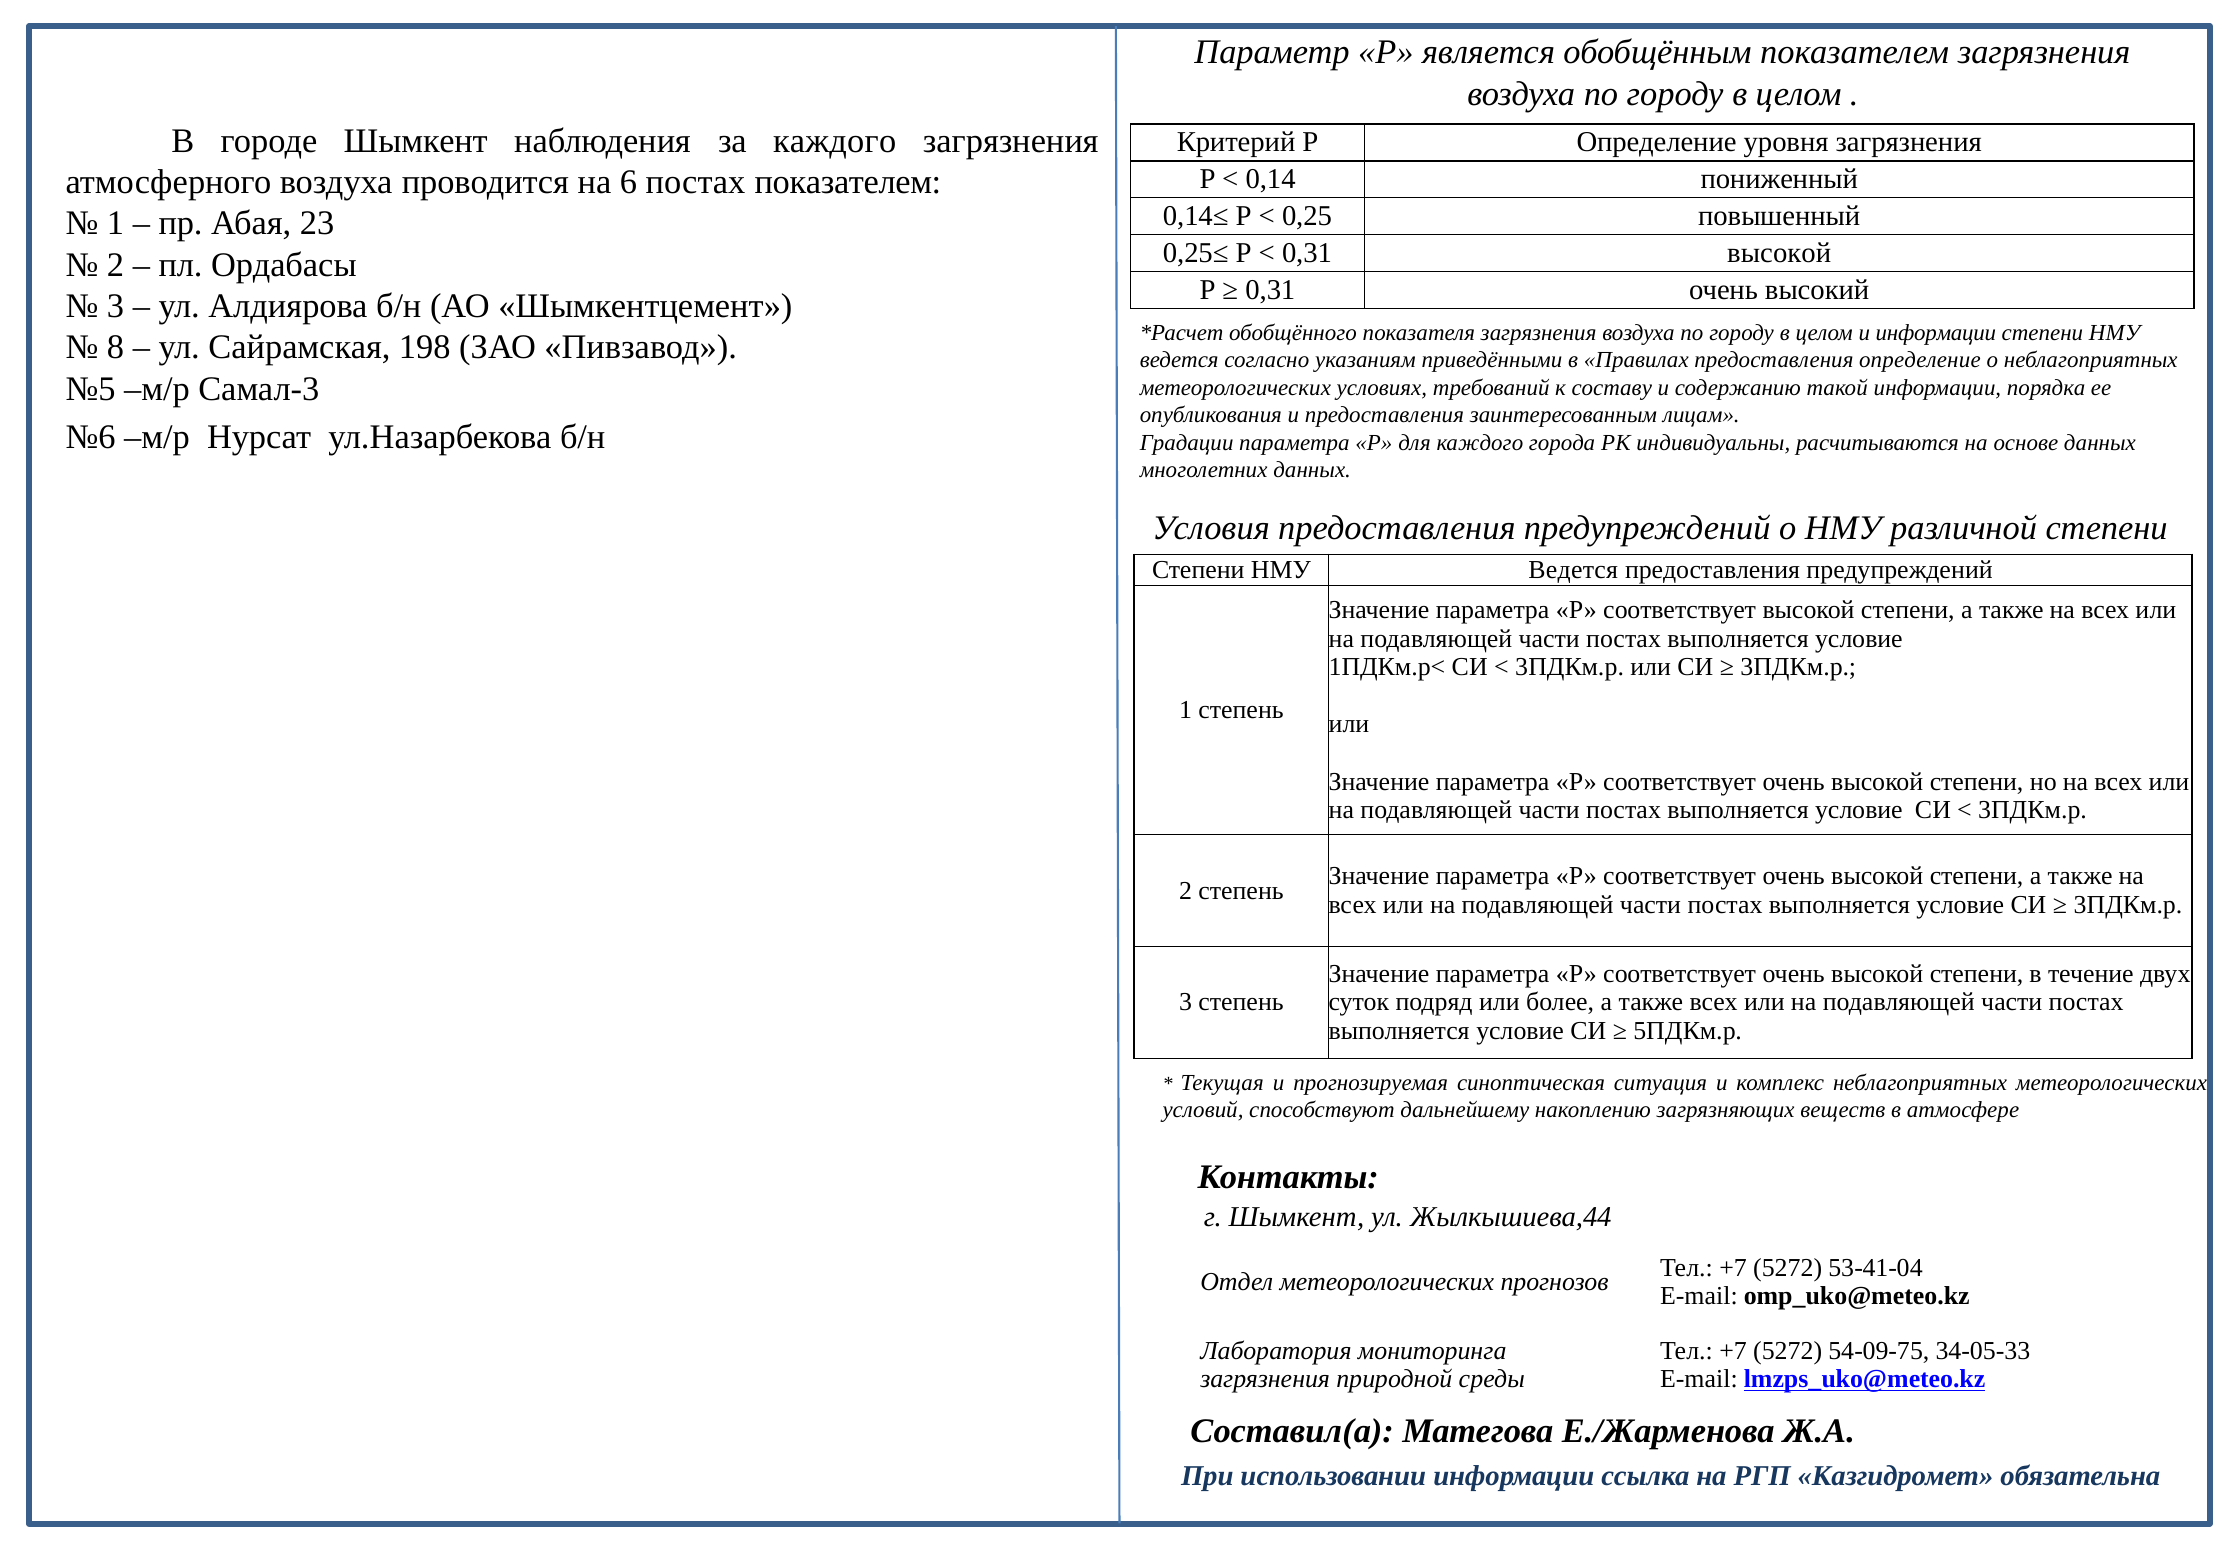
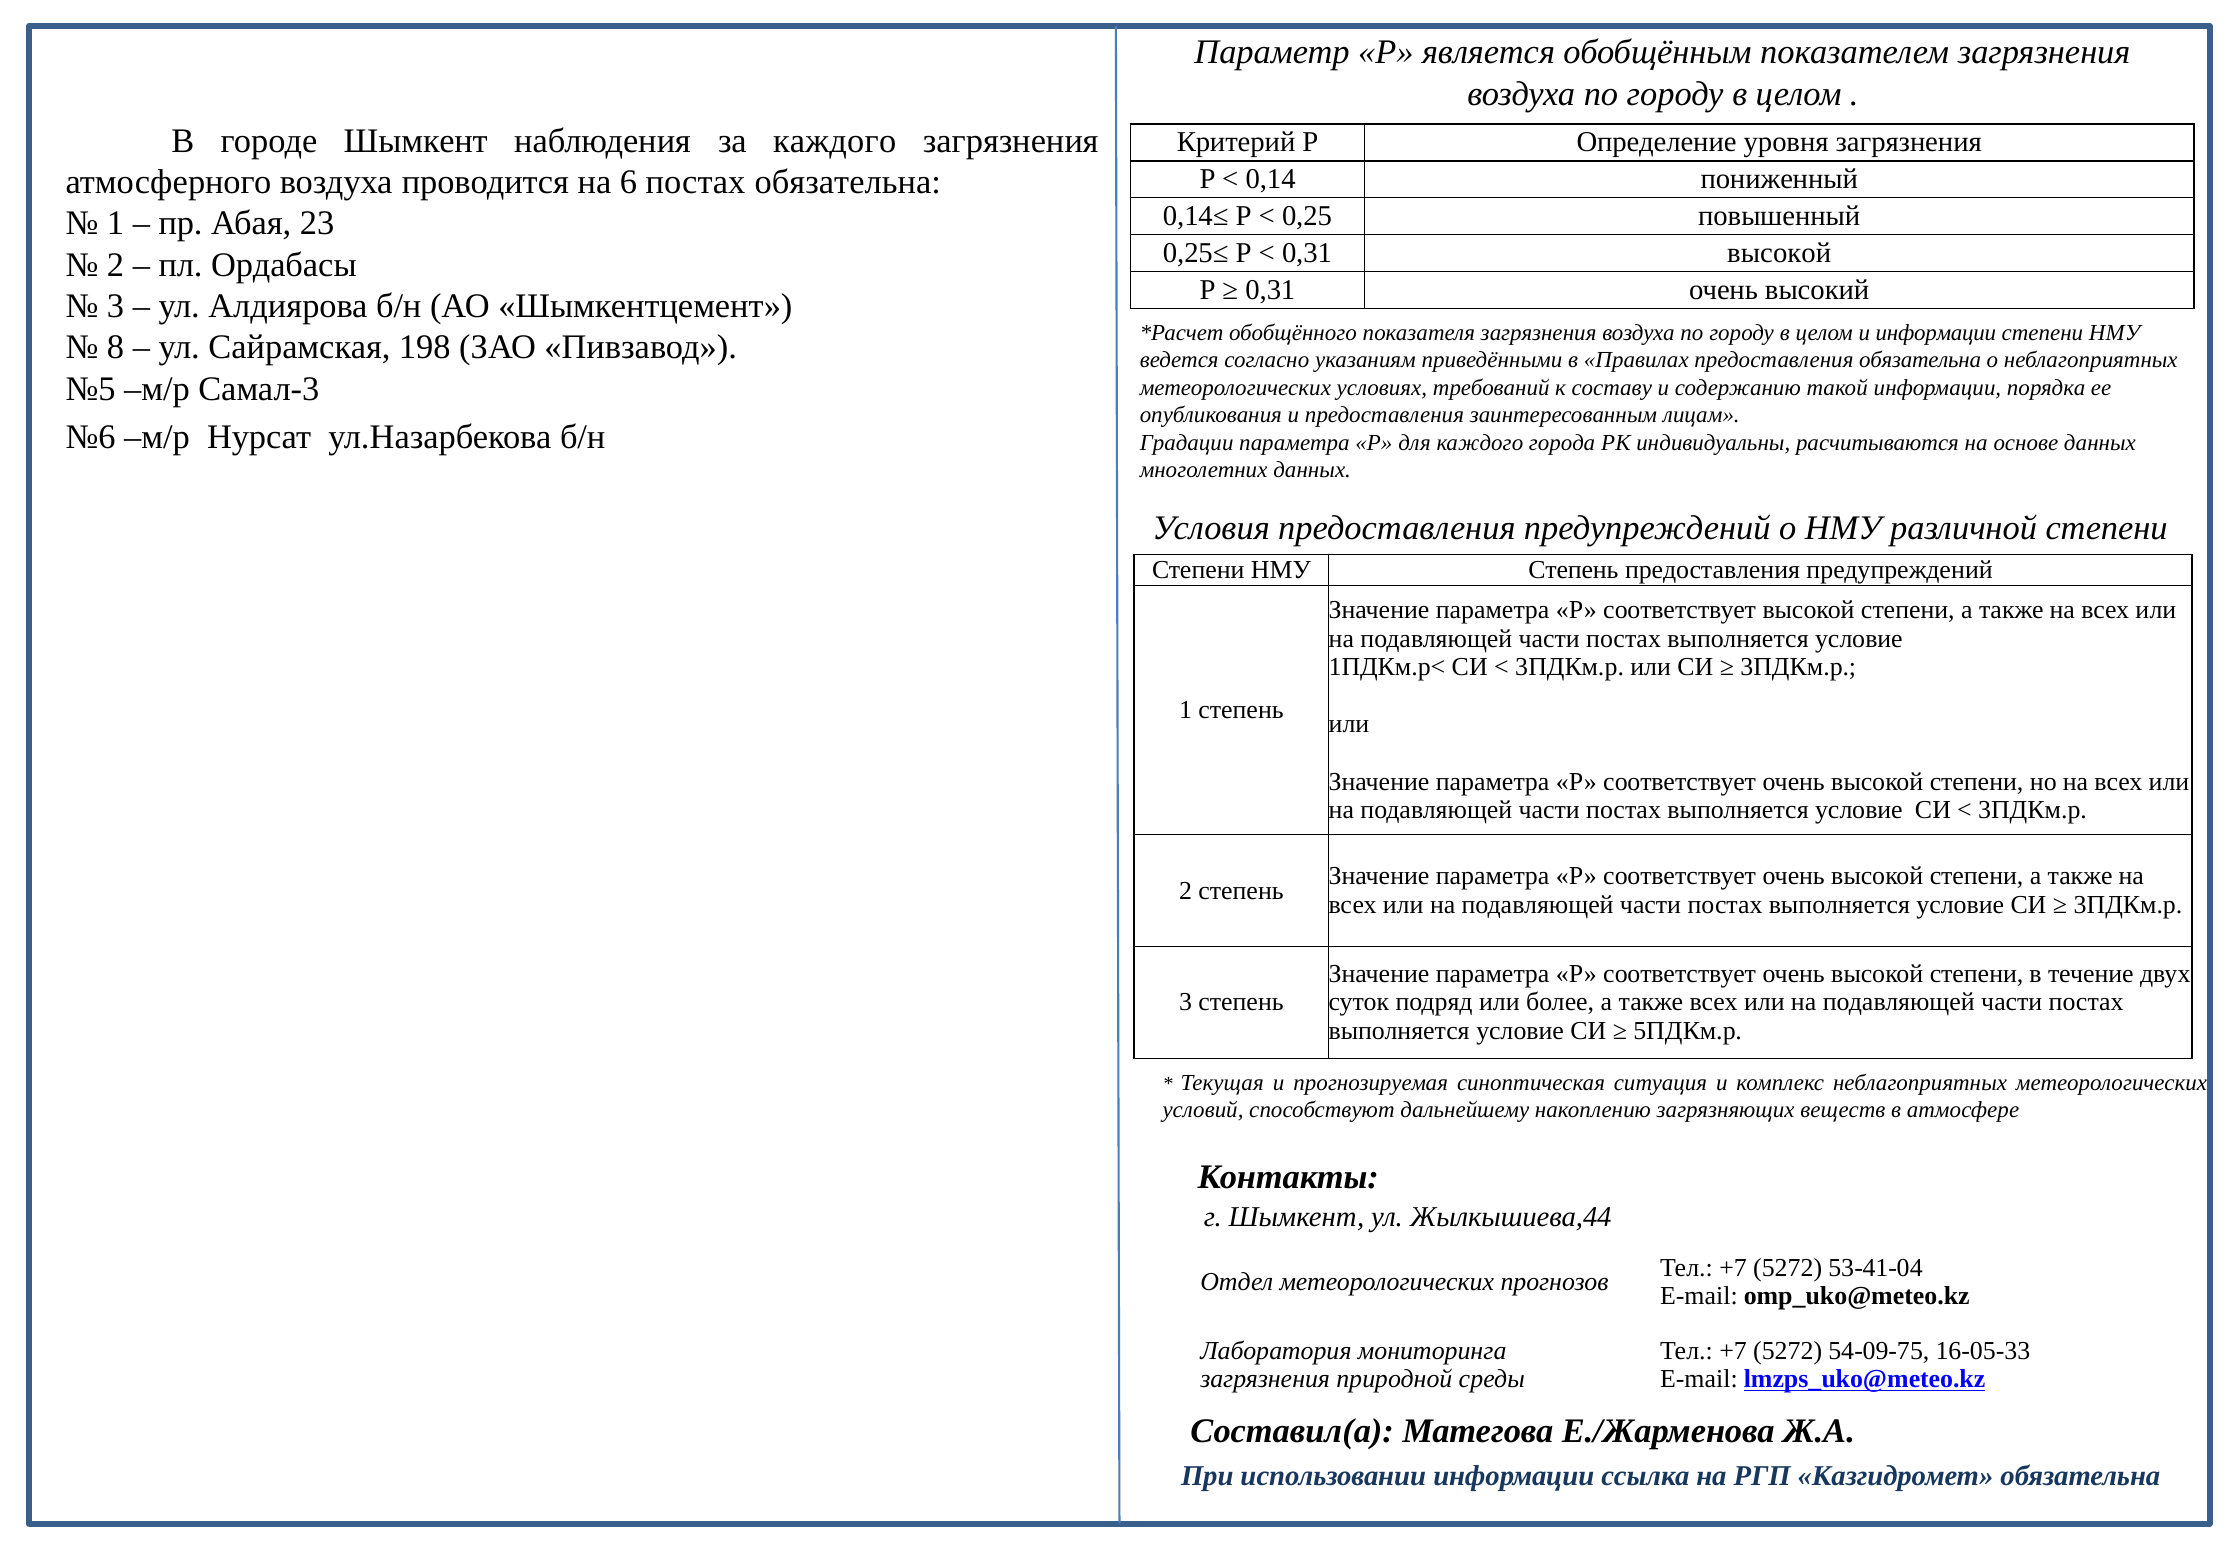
постах показателем: показателем -> обязательна
предоставления определение: определение -> обязательна
Ведется at (1573, 570): Ведется -> Степень
34-05-33: 34-05-33 -> 16-05-33
